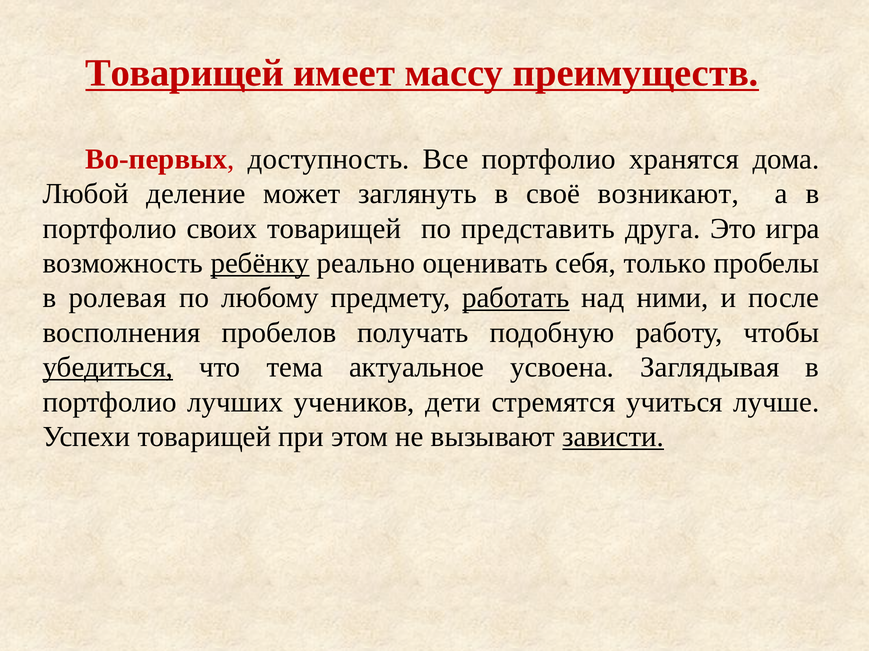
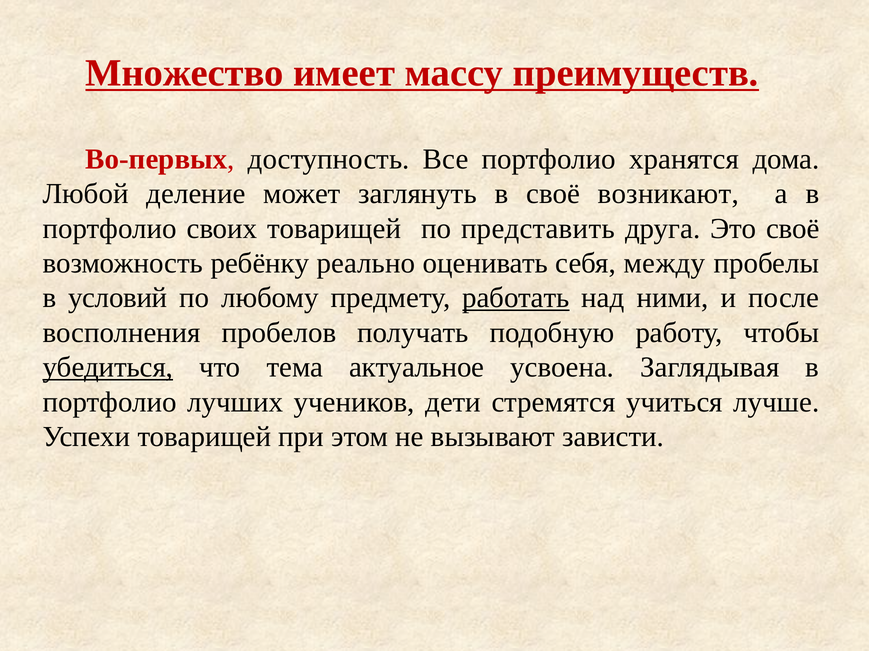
Товарищей at (185, 73): Товарищей -> Множество
Это игра: игра -> своё
ребёнку underline: present -> none
только: только -> между
ролевая: ролевая -> условий
зависти underline: present -> none
